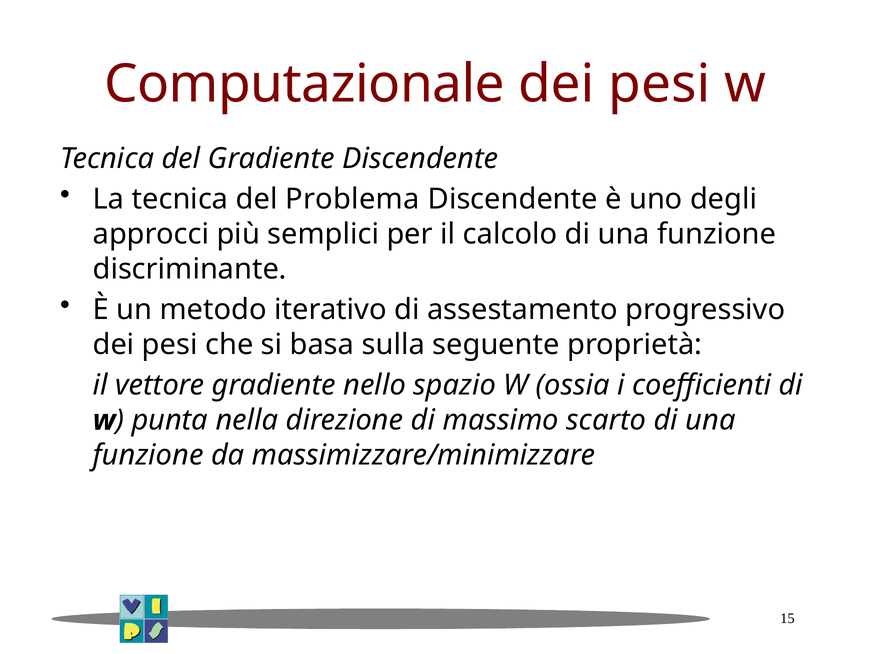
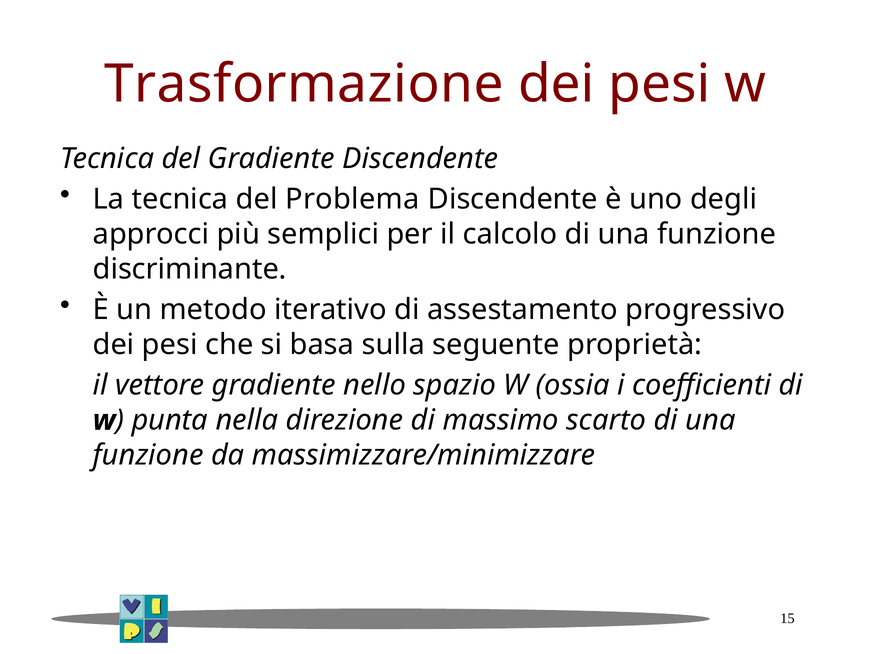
Computazionale: Computazionale -> Trasformazione
